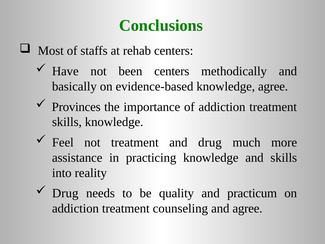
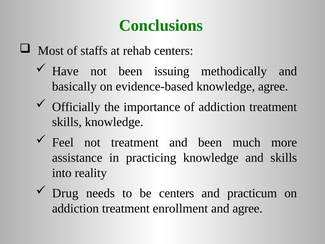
been centers: centers -> issuing
Provinces: Provinces -> Officially
and drug: drug -> been
be quality: quality -> centers
counseling: counseling -> enrollment
